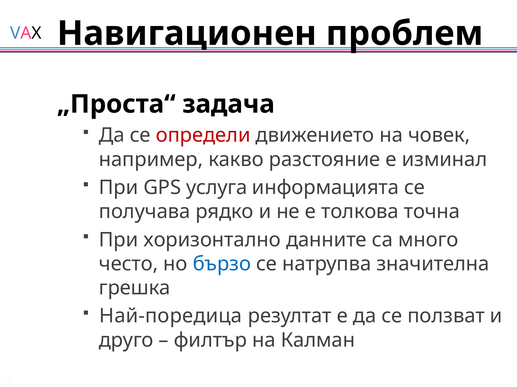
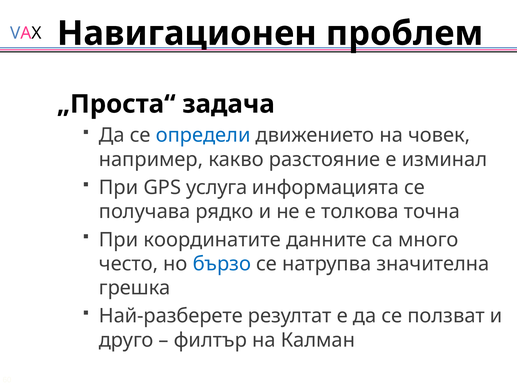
определи colour: red -> blue
хоризонтално: хоризонтално -> координатите
Най-поредица: Най-поредица -> Най-разберете
